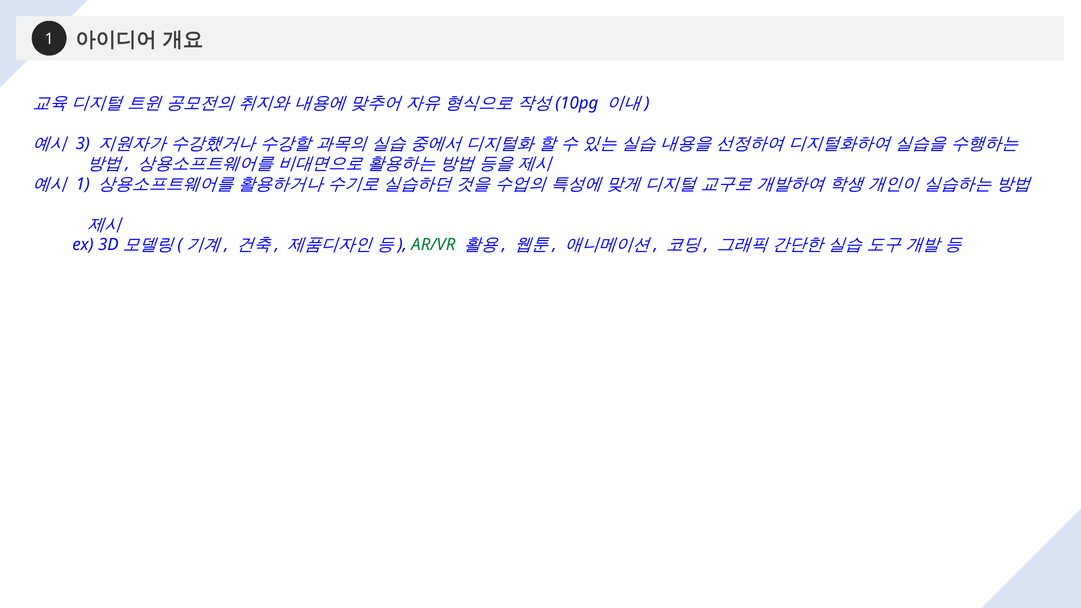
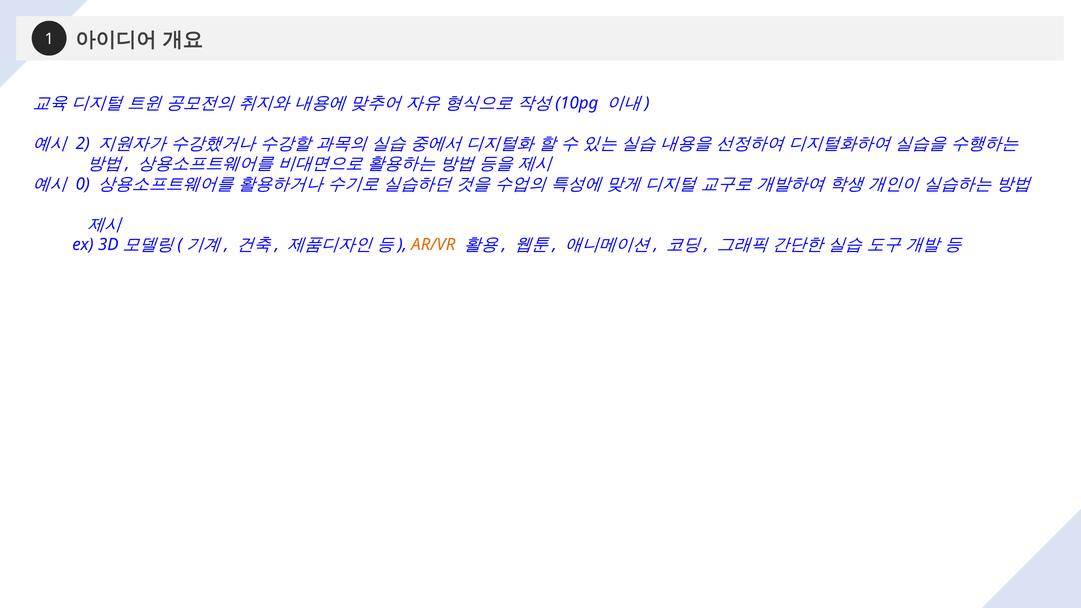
3: 3 -> 2
1 at (83, 184): 1 -> 0
AR/VR colour: green -> orange
